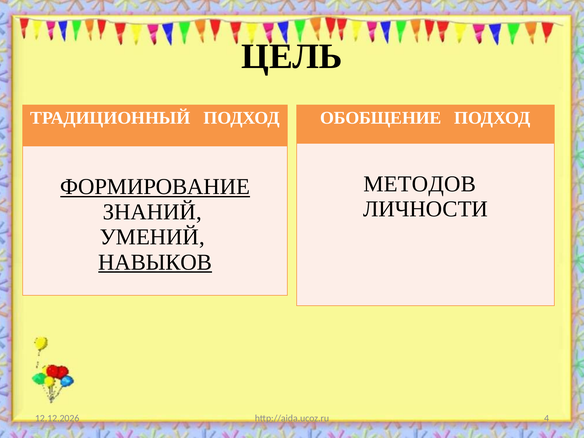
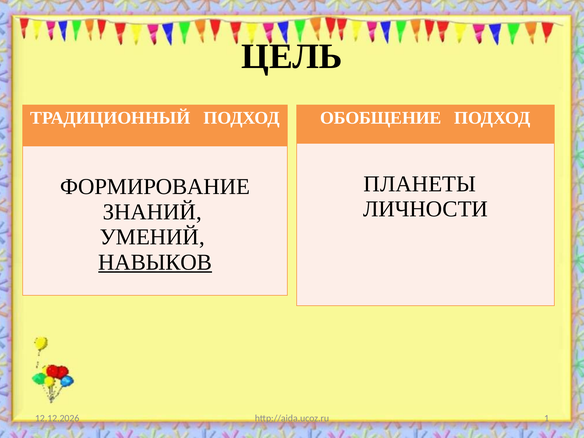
МЕТОДОВ: МЕТОДОВ -> ПЛАНЕТЫ
ФОРМИРОВАНИЕ underline: present -> none
4: 4 -> 1
